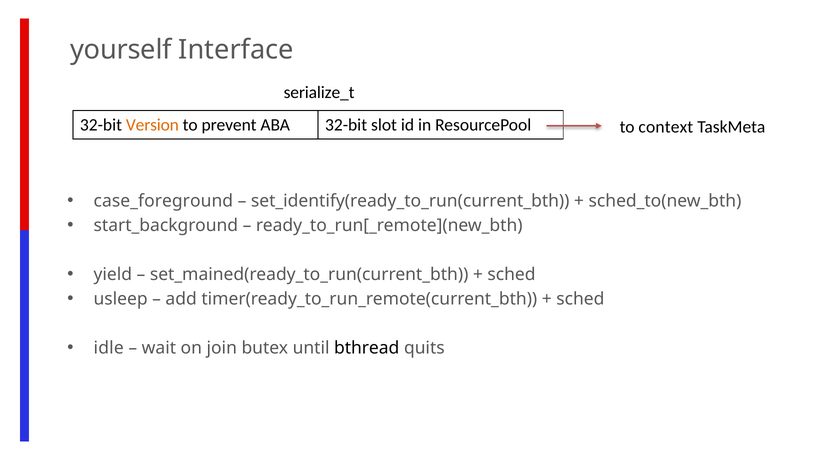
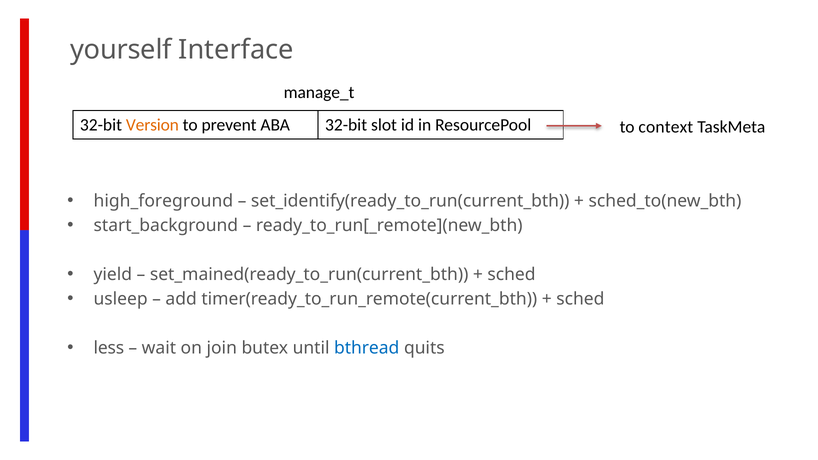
serialize_t: serialize_t -> manage_t
case_foreground: case_foreground -> high_foreground
idle: idle -> less
bthread colour: black -> blue
